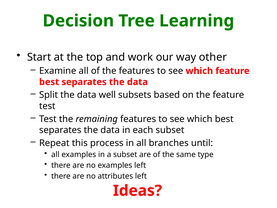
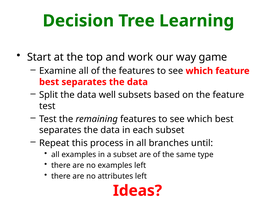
other: other -> game
